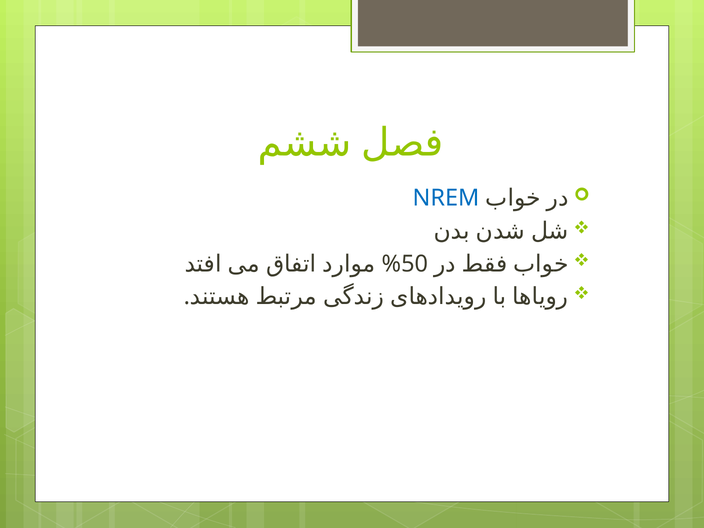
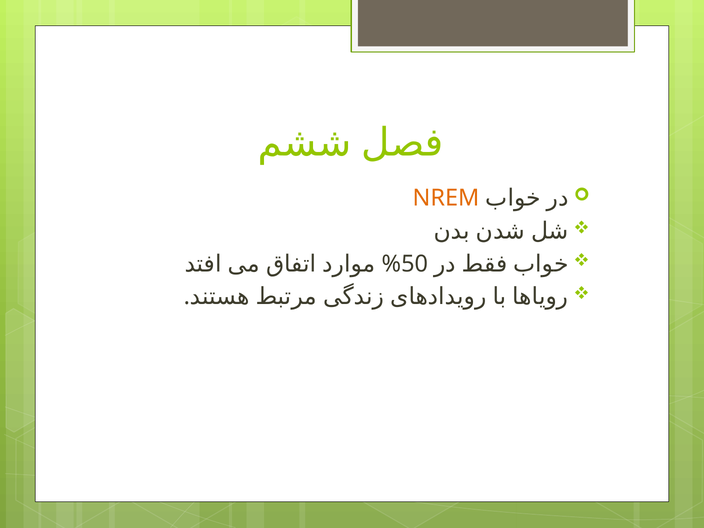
NREM colour: blue -> orange
